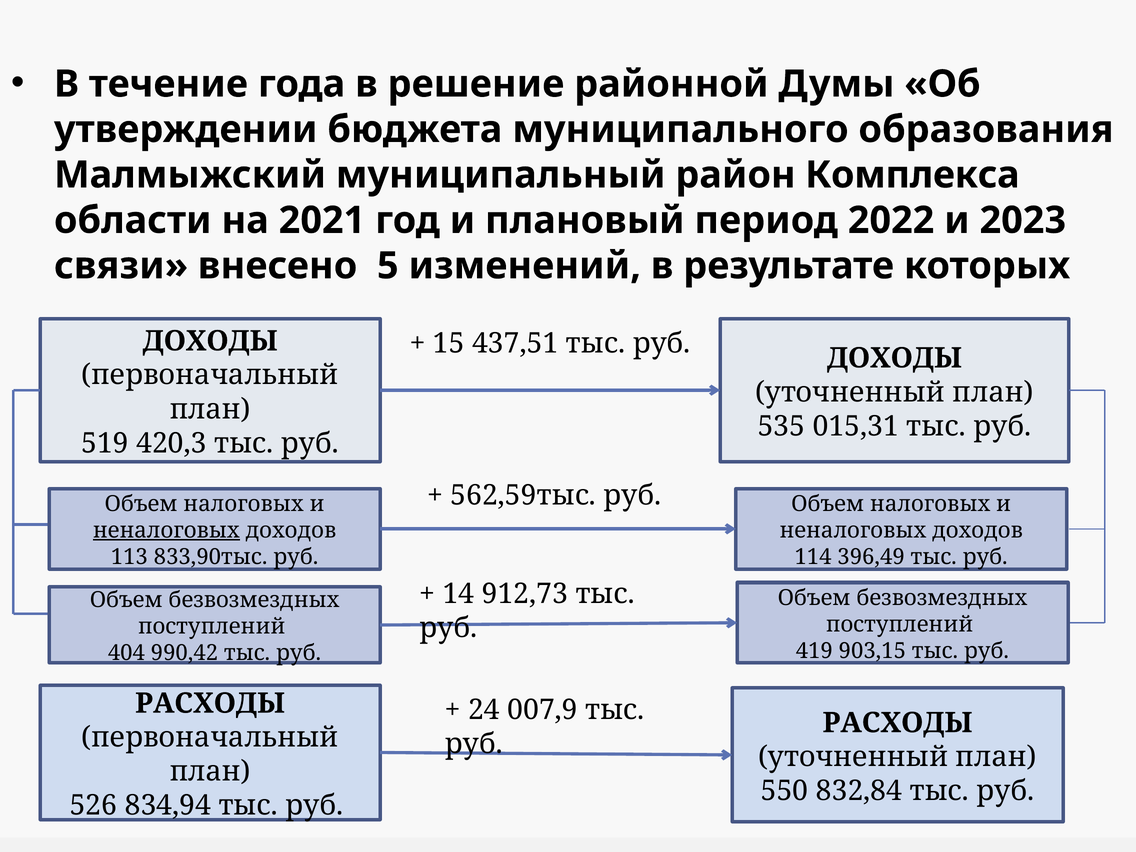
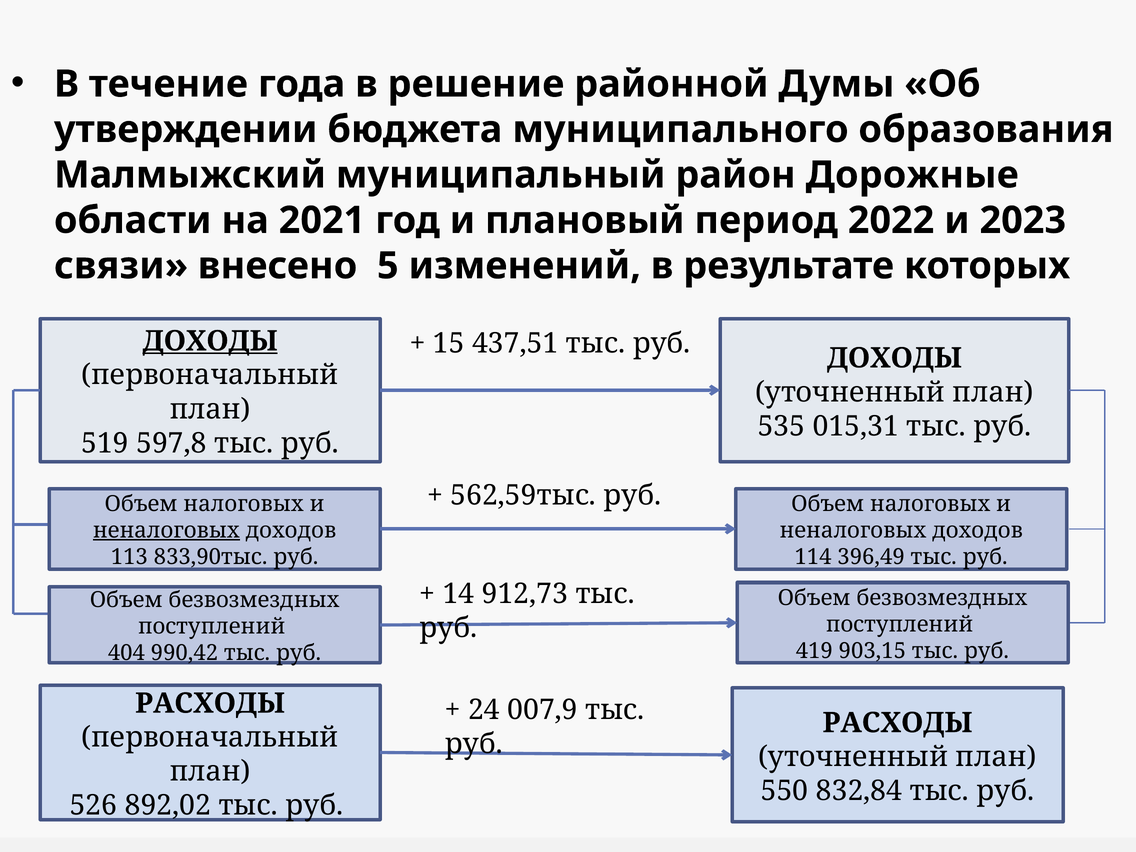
Комплекса: Комплекса -> Дорожные
ДОХОДЫ at (210, 341) underline: none -> present
420,3: 420,3 -> 597,8
834,94: 834,94 -> 892,02
